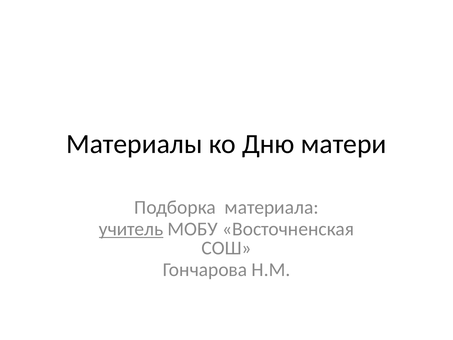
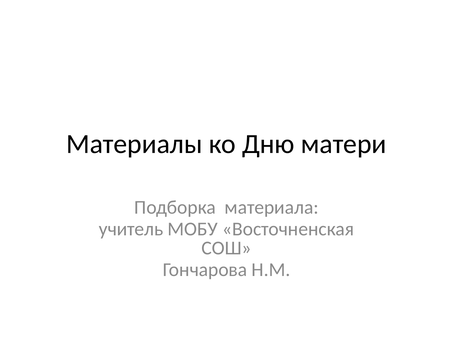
учитель underline: present -> none
